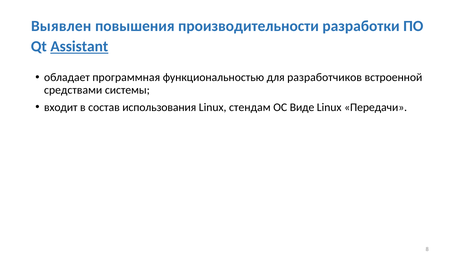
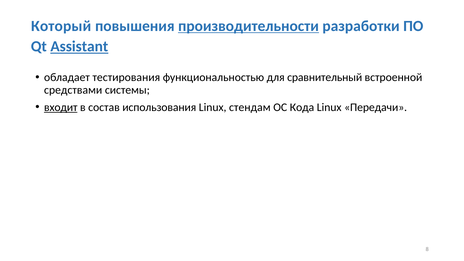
Выявлен: Выявлен -> Который
производительности underline: none -> present
программная: программная -> тестирования
разработчиков: разработчиков -> сравнительный
входит underline: none -> present
Виде: Виде -> Кода
